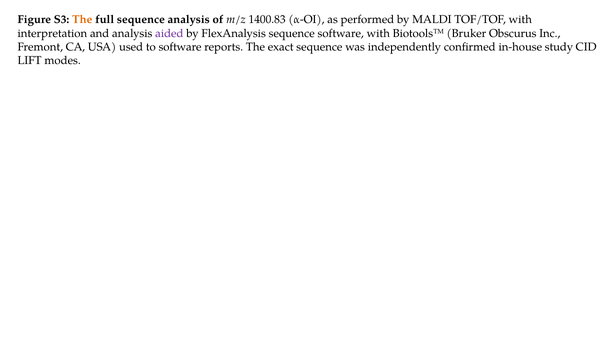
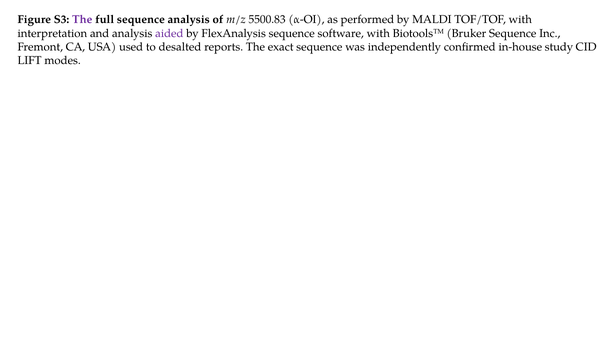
The at (82, 20) colour: orange -> purple
1400.83: 1400.83 -> 5500.83
Bruker Obscurus: Obscurus -> Sequence
to software: software -> desalted
